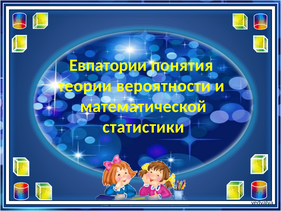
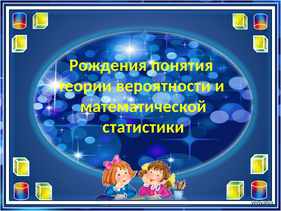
Евпатории: Евпатории -> Рождения
